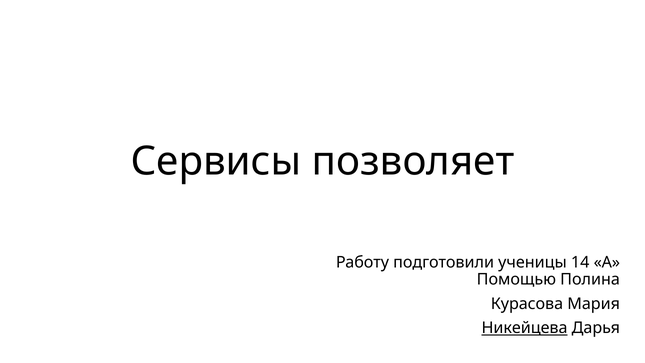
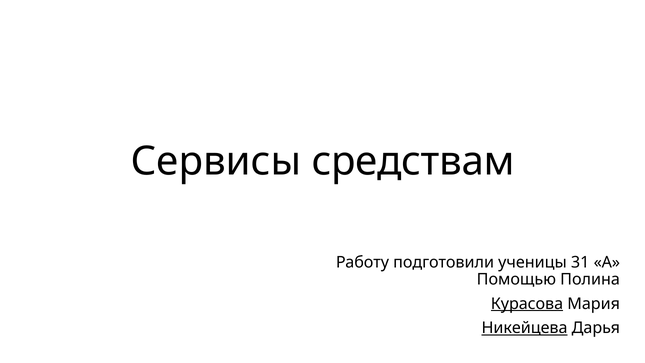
позволяет: позволяет -> средствам
14: 14 -> 31
Курасова underline: none -> present
